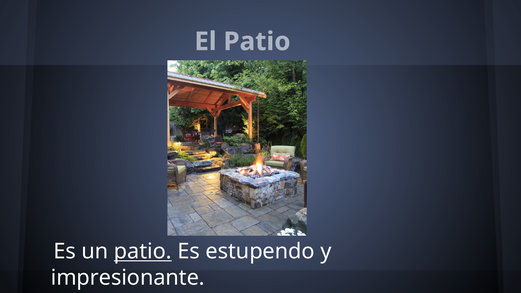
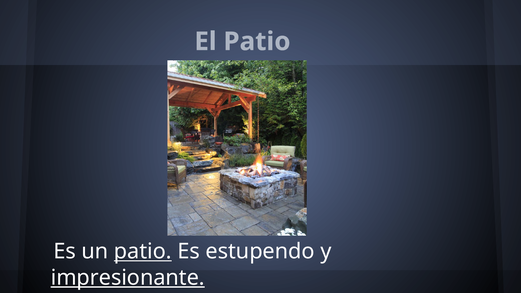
impresionante underline: none -> present
